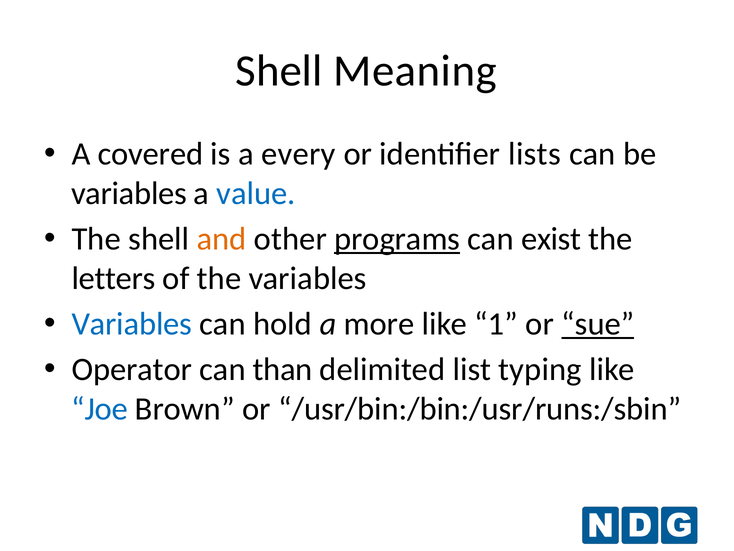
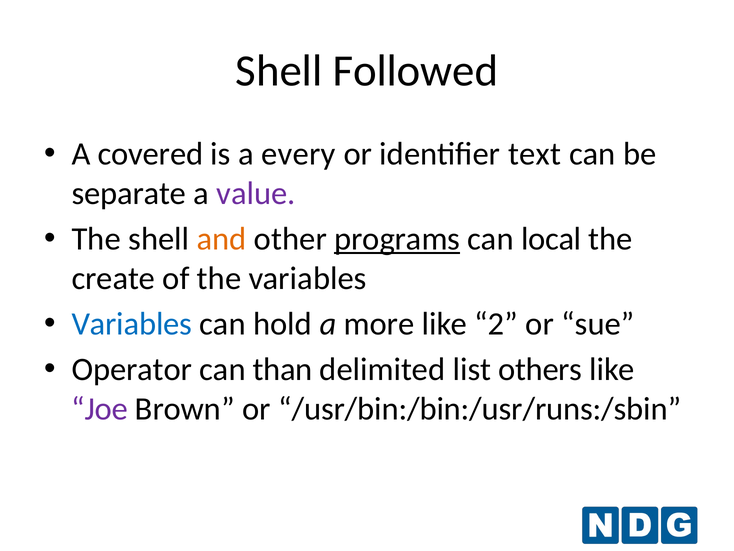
Meaning: Meaning -> Followed
lists: lists -> text
variables at (129, 193): variables -> separate
value colour: blue -> purple
exist: exist -> local
letters: letters -> create
1: 1 -> 2
sue underline: present -> none
typing: typing -> others
Joe colour: blue -> purple
